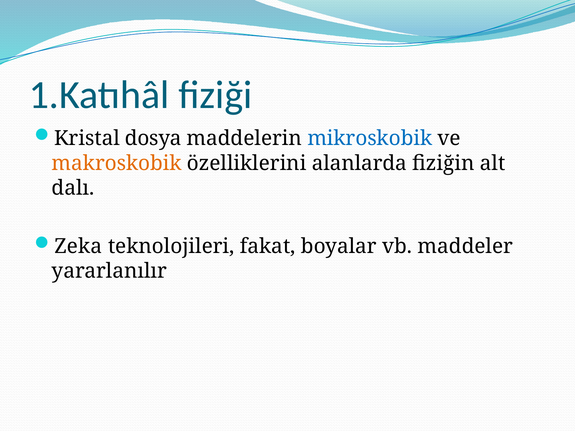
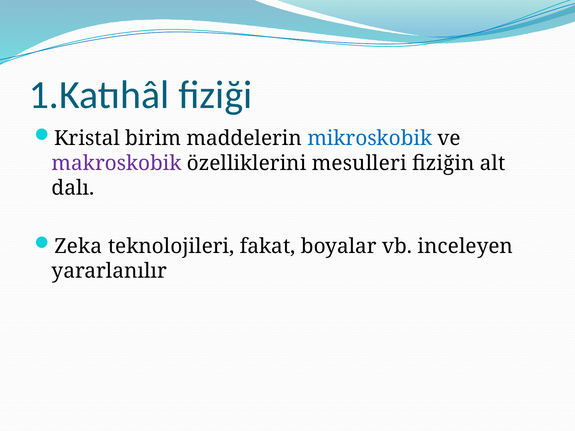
dosya: dosya -> birim
makroskobik colour: orange -> purple
alanlarda: alanlarda -> mesulleri
maddeler: maddeler -> inceleyen
